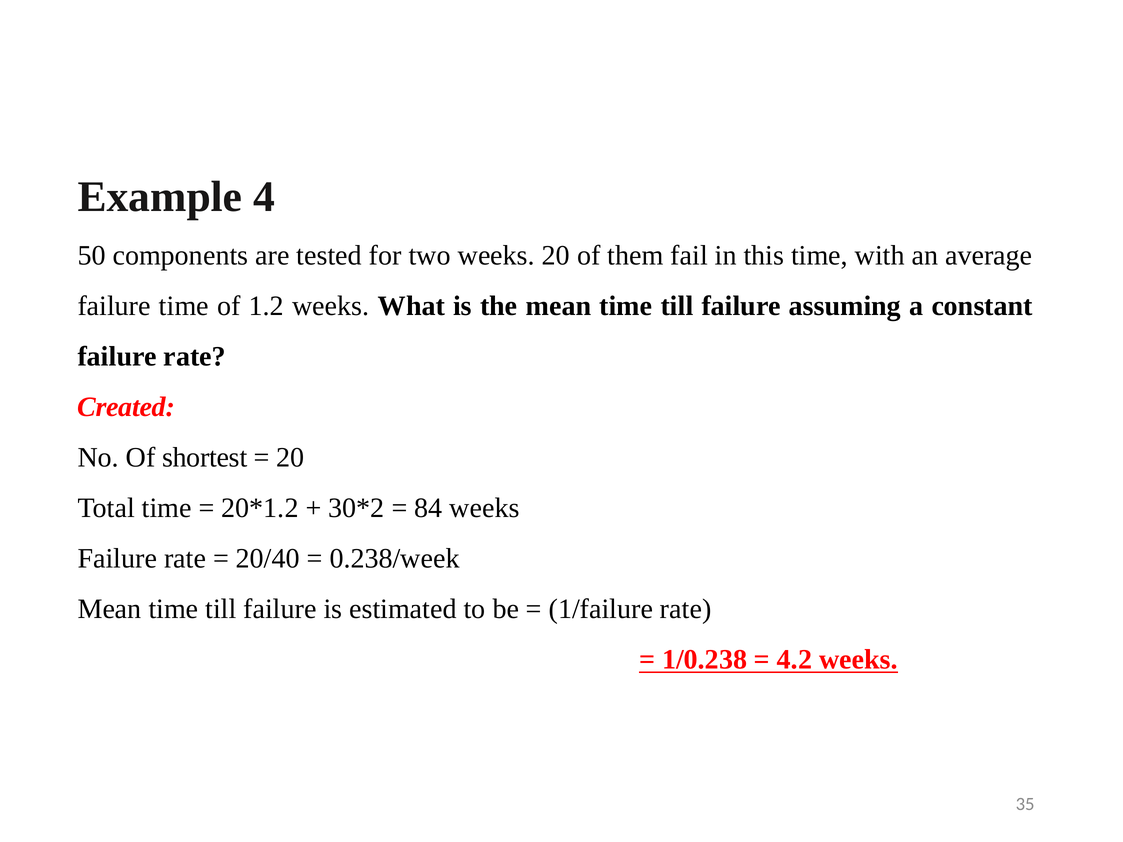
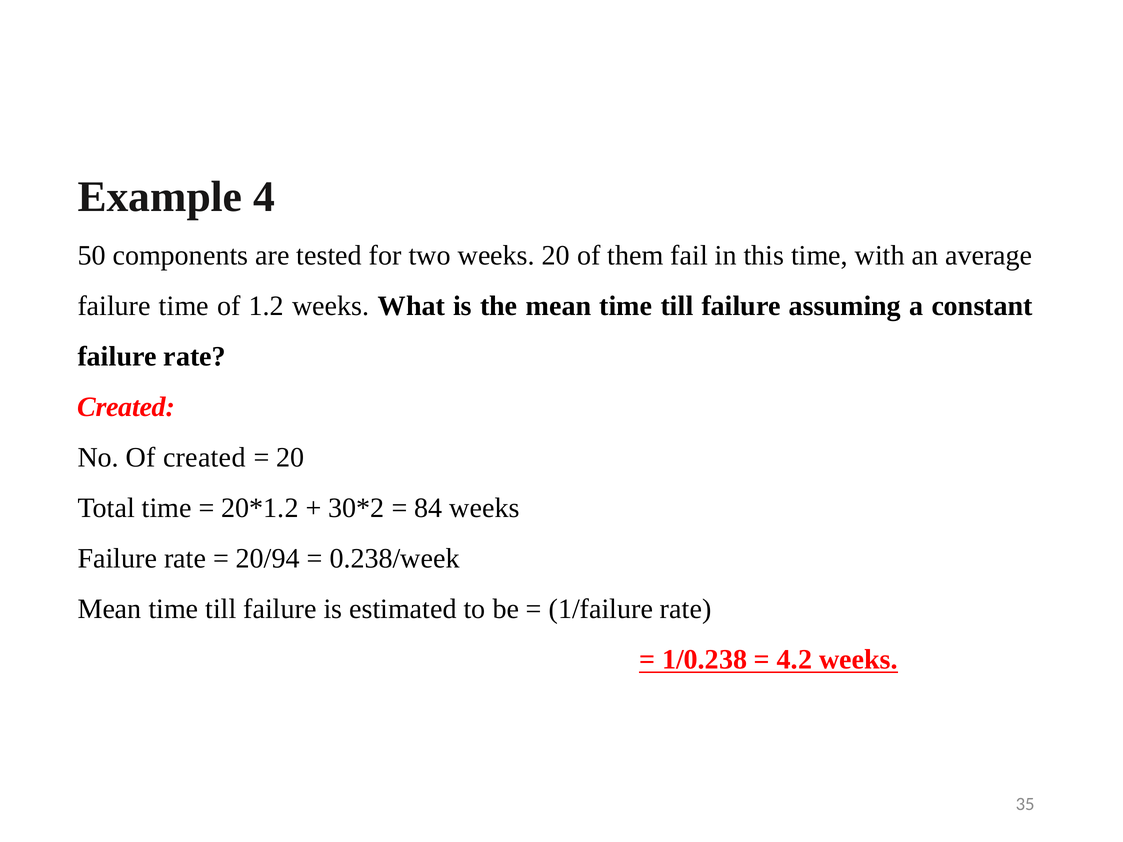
Of shortest: shortest -> created
20/40: 20/40 -> 20/94
